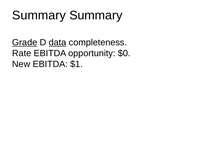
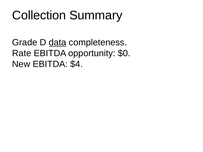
Summary at (39, 15): Summary -> Collection
Grade underline: present -> none
$1: $1 -> $4
